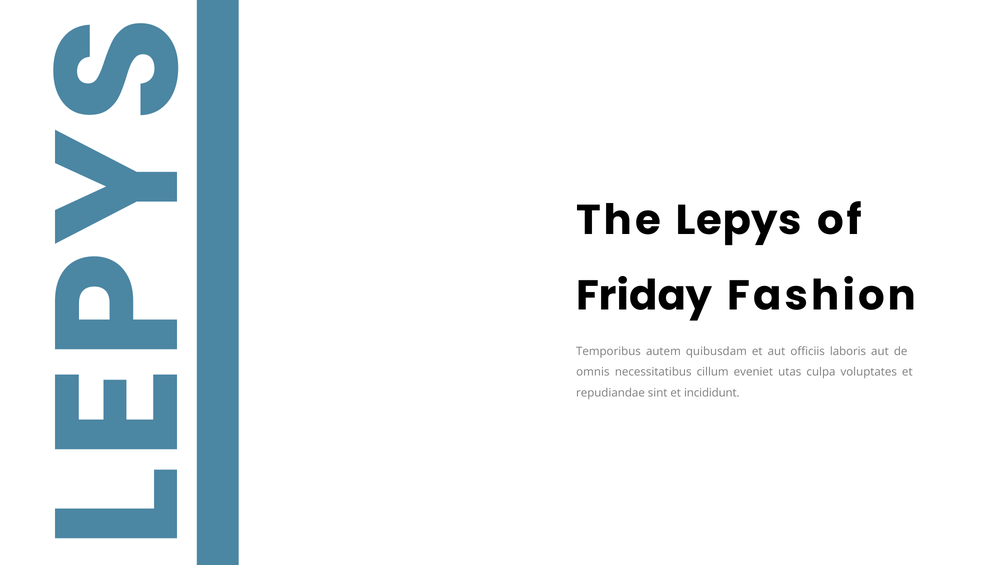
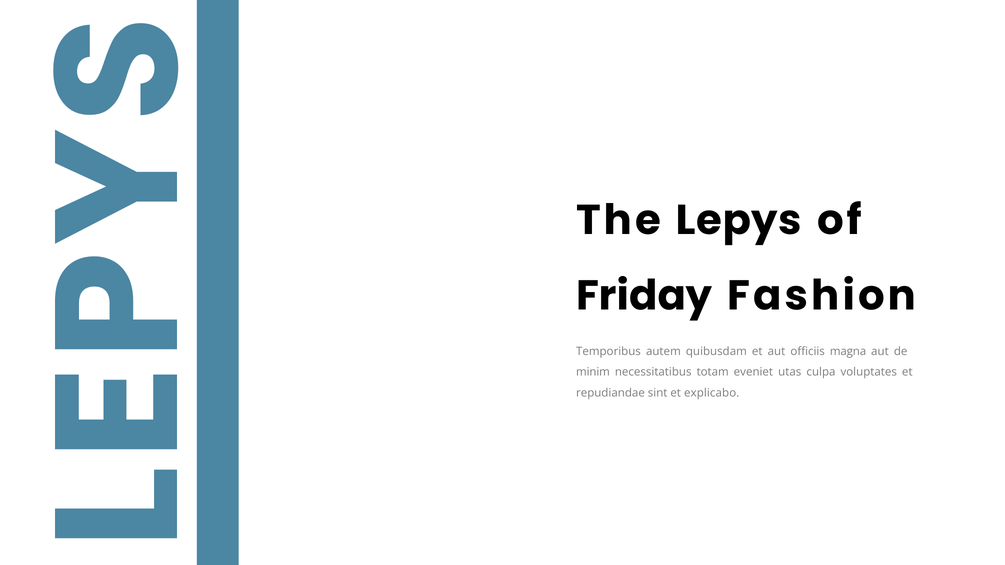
laboris: laboris -> magna
omnis: omnis -> minim
cillum: cillum -> totam
incididunt: incididunt -> explicabo
